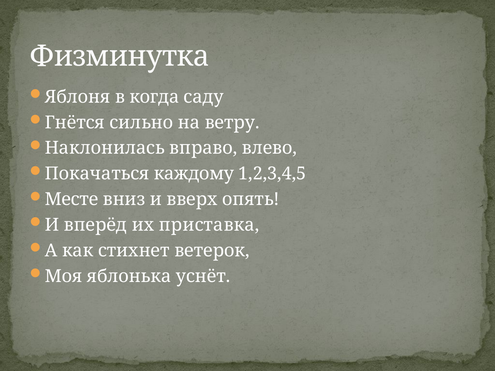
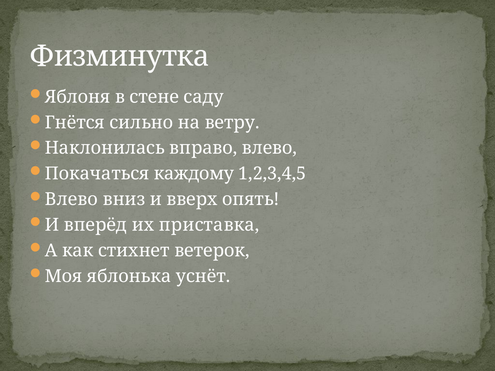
когда: когда -> стене
Месте at (72, 199): Месте -> Влево
